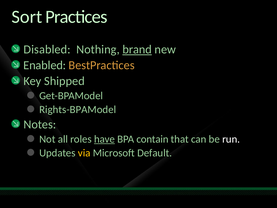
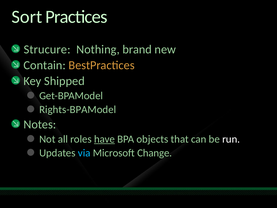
Disabled: Disabled -> Strucure
brand underline: present -> none
Enabled: Enabled -> Contain
contain: contain -> objects
via colour: yellow -> light blue
Default: Default -> Change
